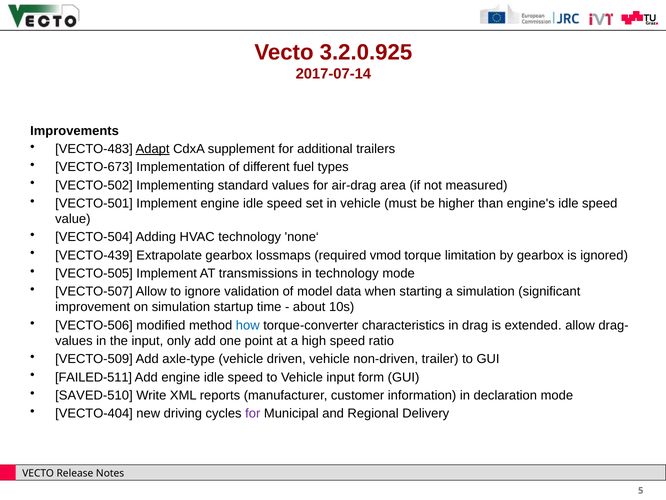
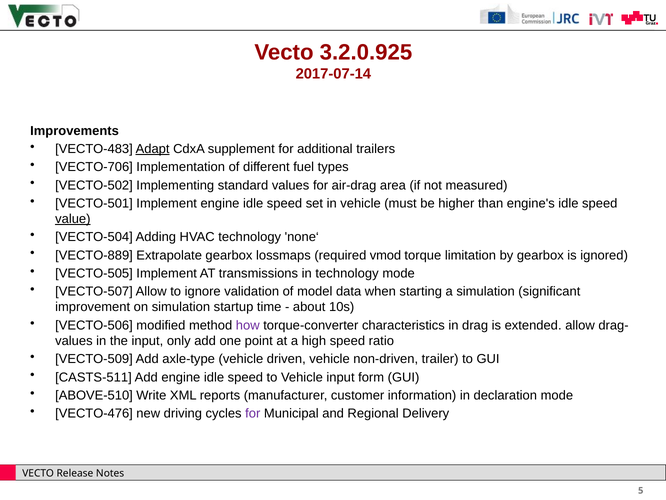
VECTO-673: VECTO-673 -> VECTO-706
value underline: none -> present
VECTO-439: VECTO-439 -> VECTO-889
how colour: blue -> purple
FAILED-511: FAILED-511 -> CASTS-511
SAVED-510: SAVED-510 -> ABOVE-510
VECTO-404: VECTO-404 -> VECTO-476
